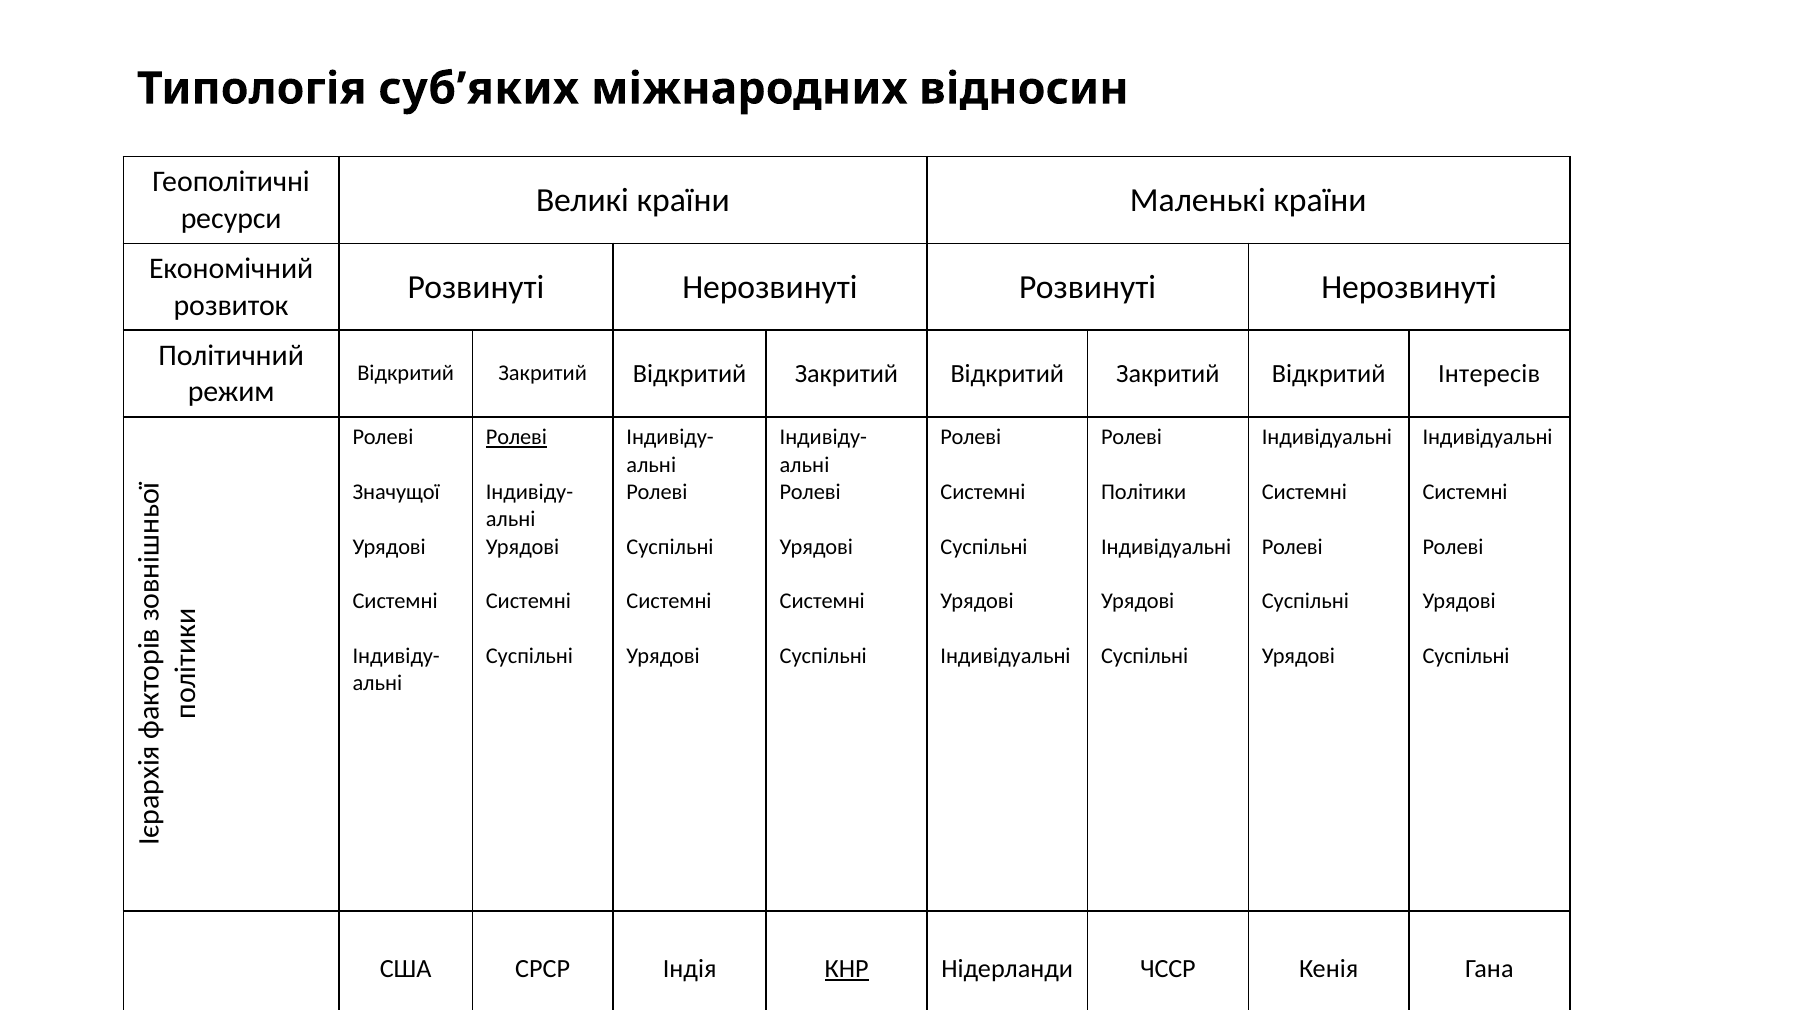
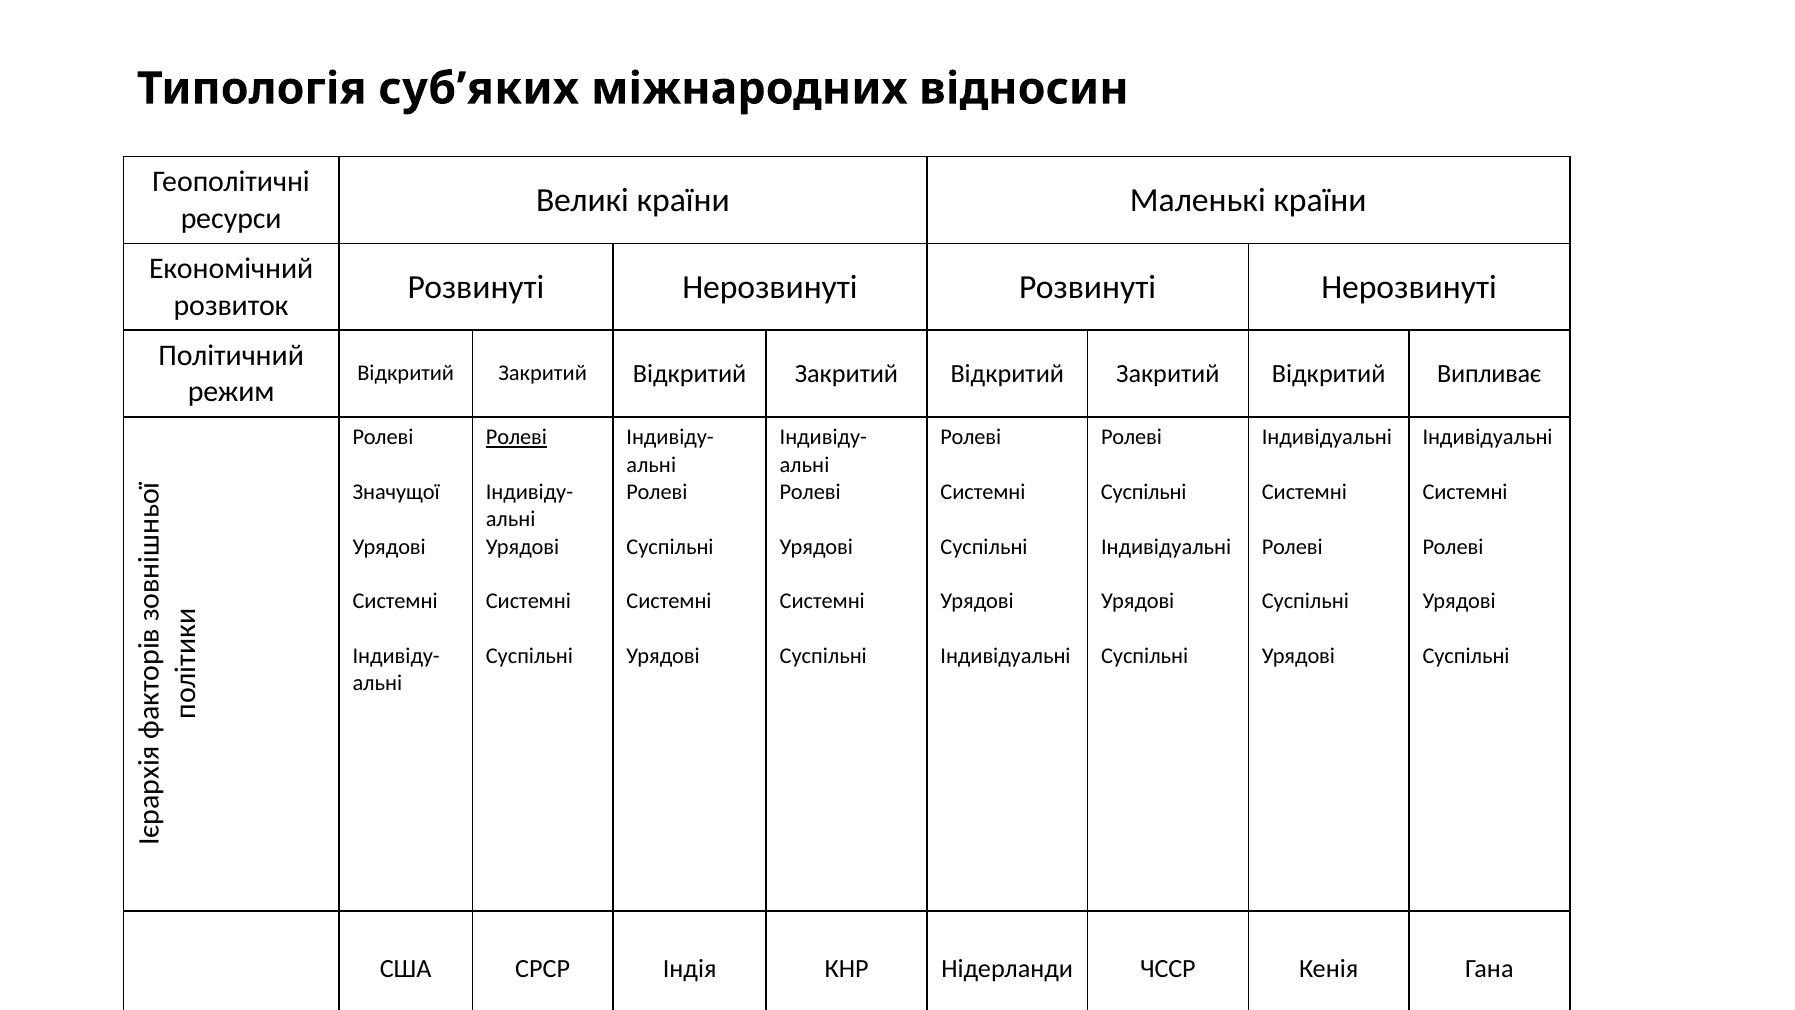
Інтересів: Інтересів -> Випливає
Політики at (1144, 492): Політики -> Суспільні
КНР underline: present -> none
